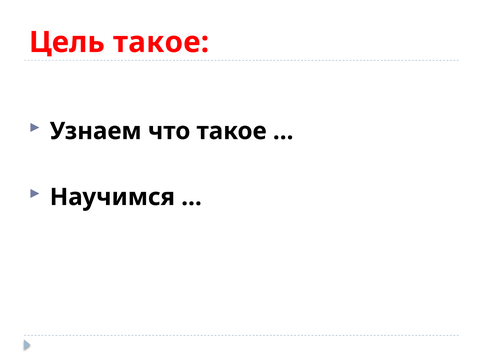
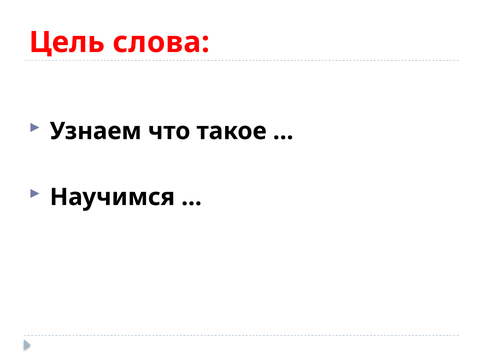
Цель такое: такое -> слова
